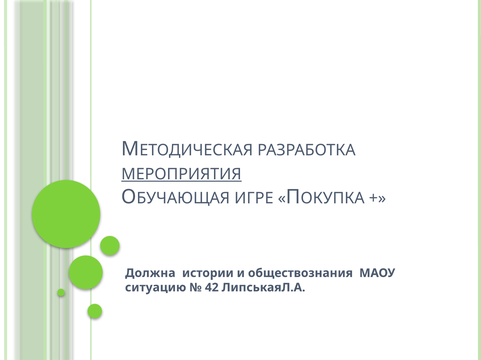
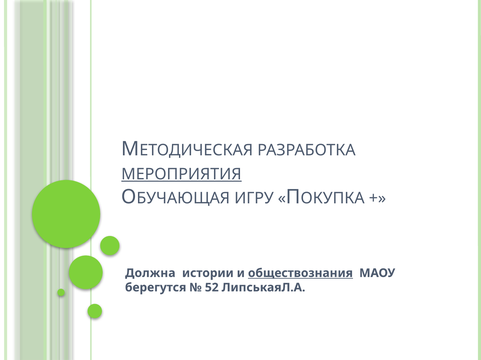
ИГРЕ: ИГРЕ -> ИГРУ
обществознания underline: none -> present
ситуацию: ситуацию -> берегутся
42: 42 -> 52
